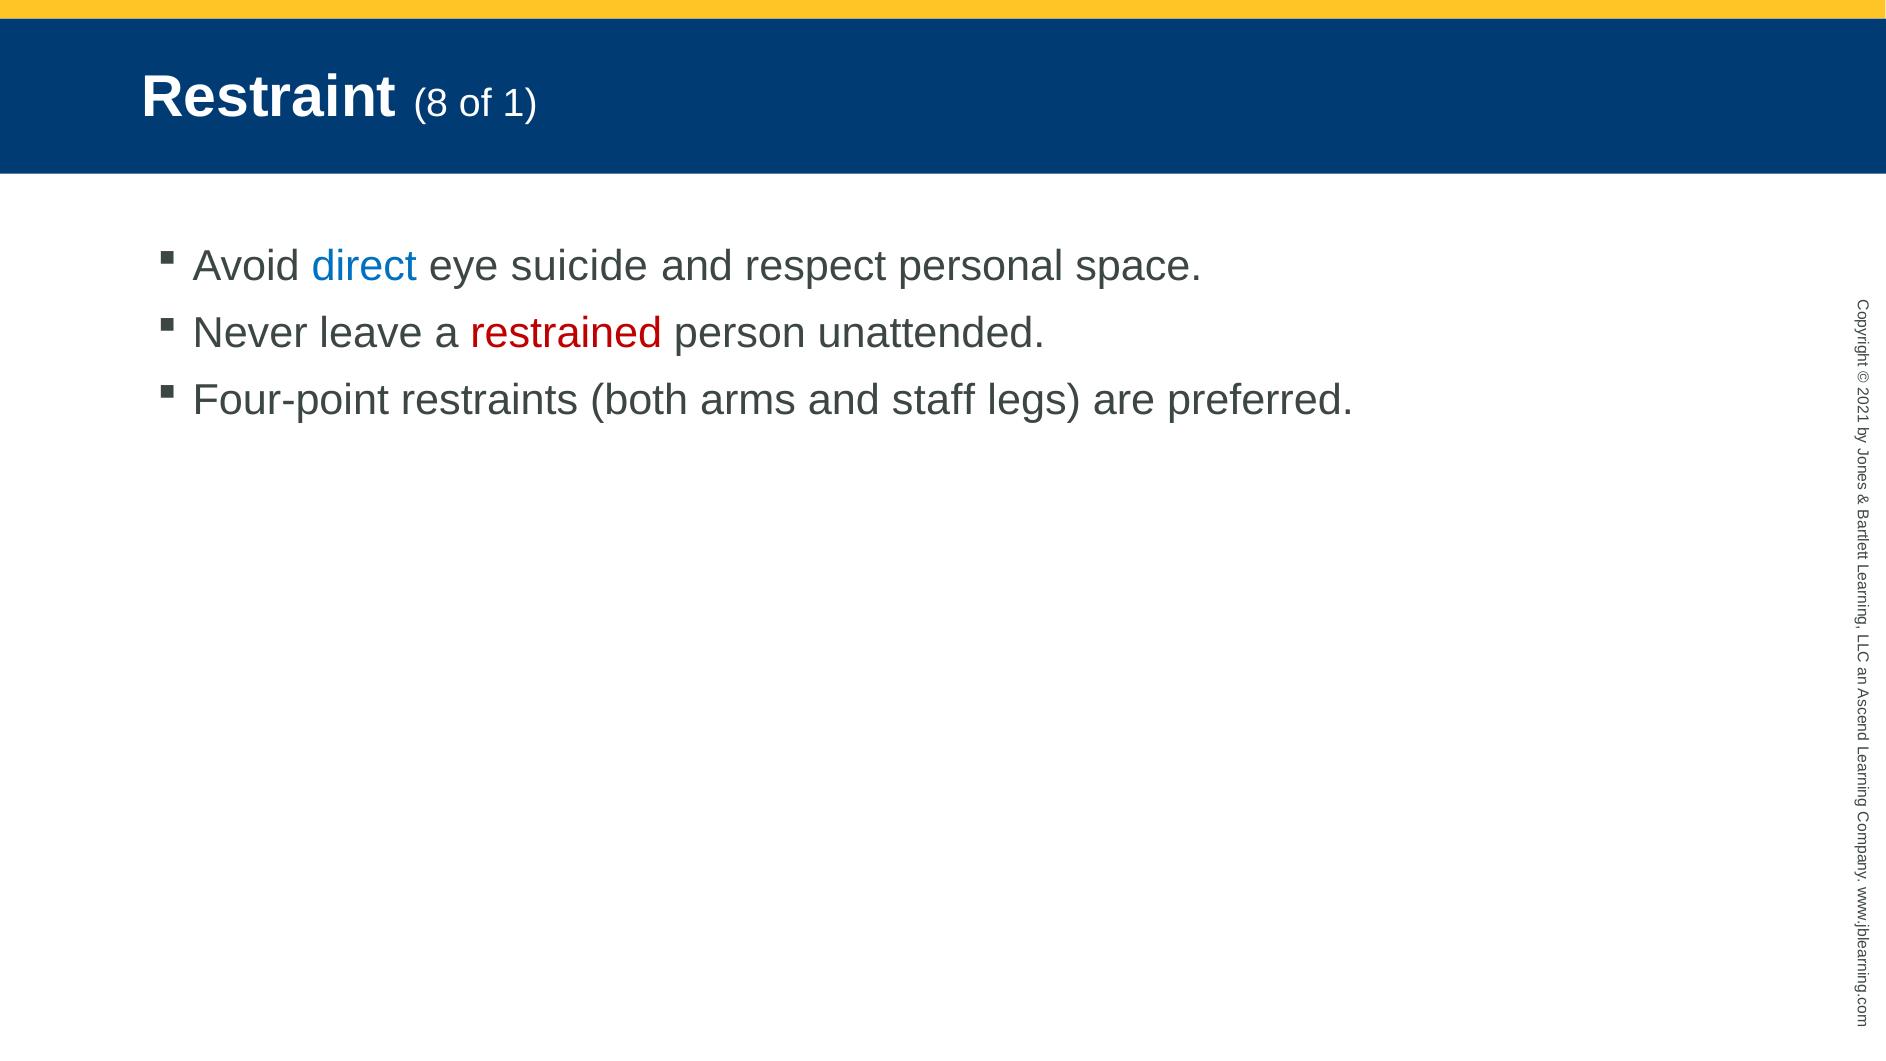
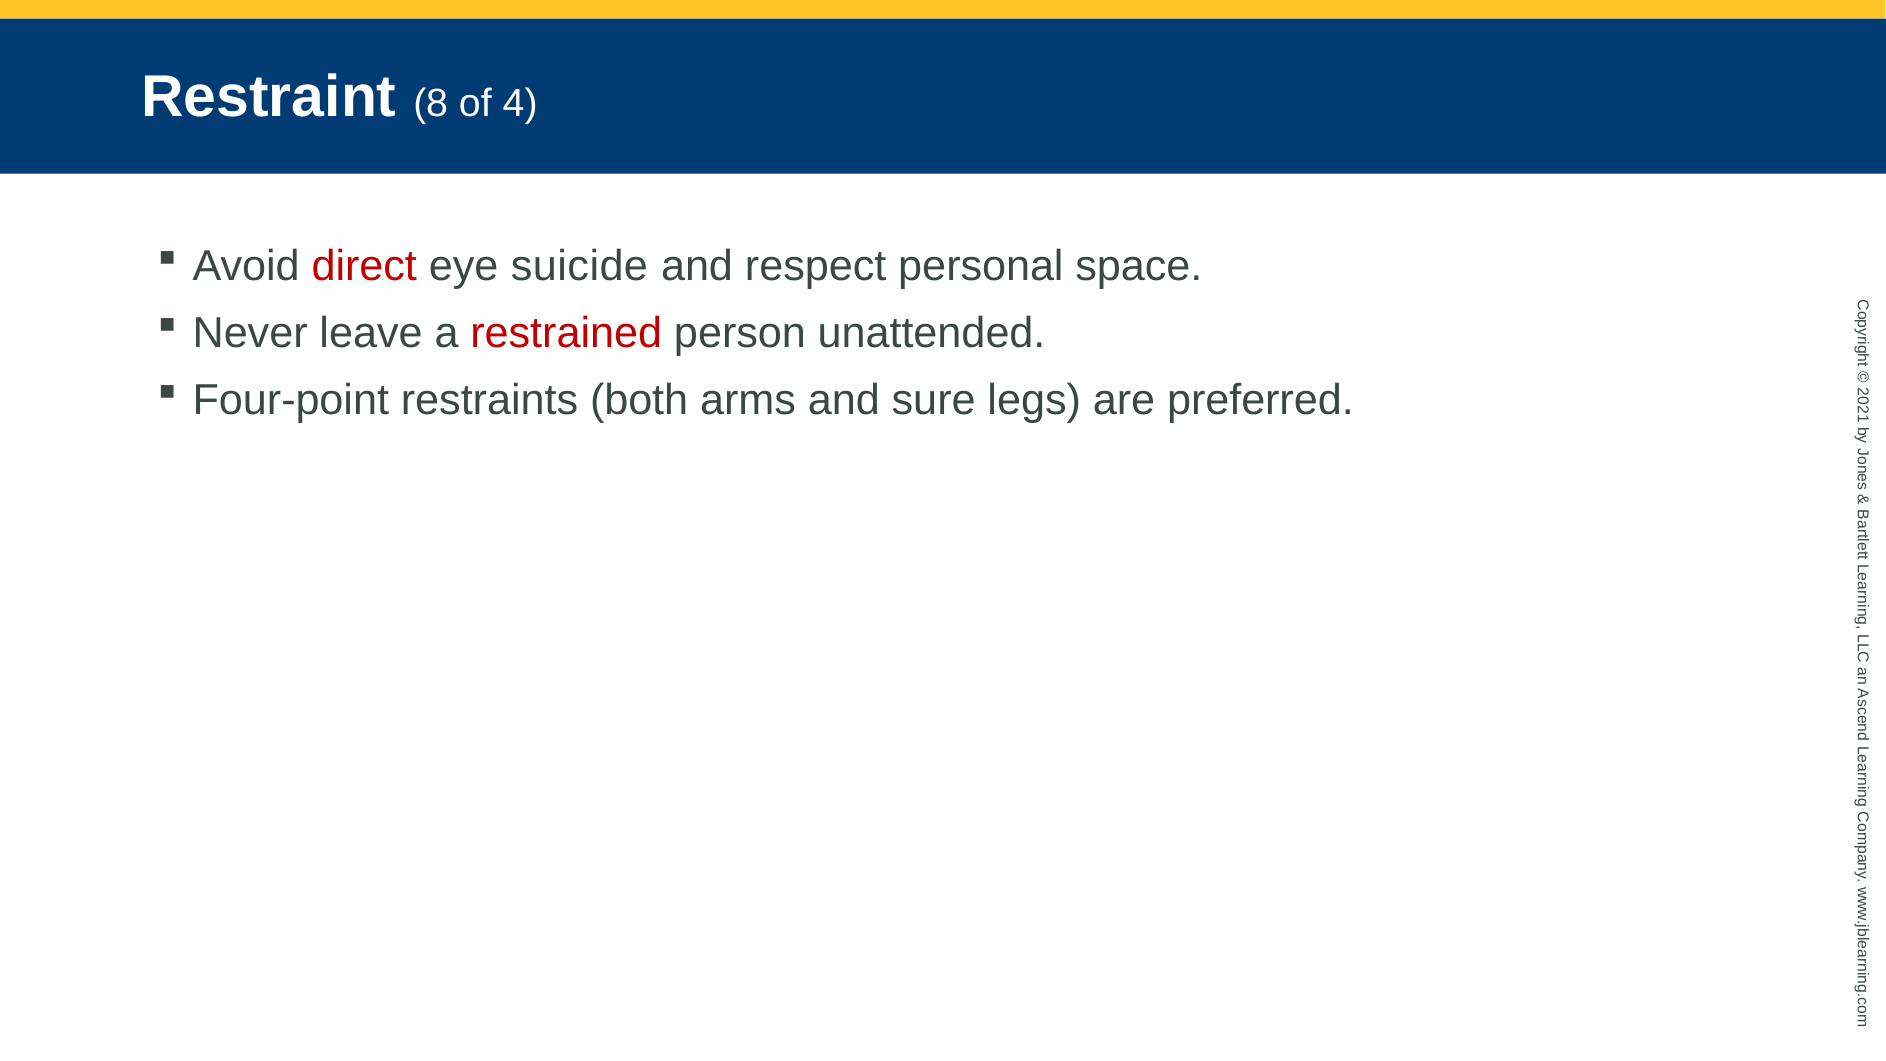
of 1: 1 -> 4
direct colour: blue -> red
staff: staff -> sure
